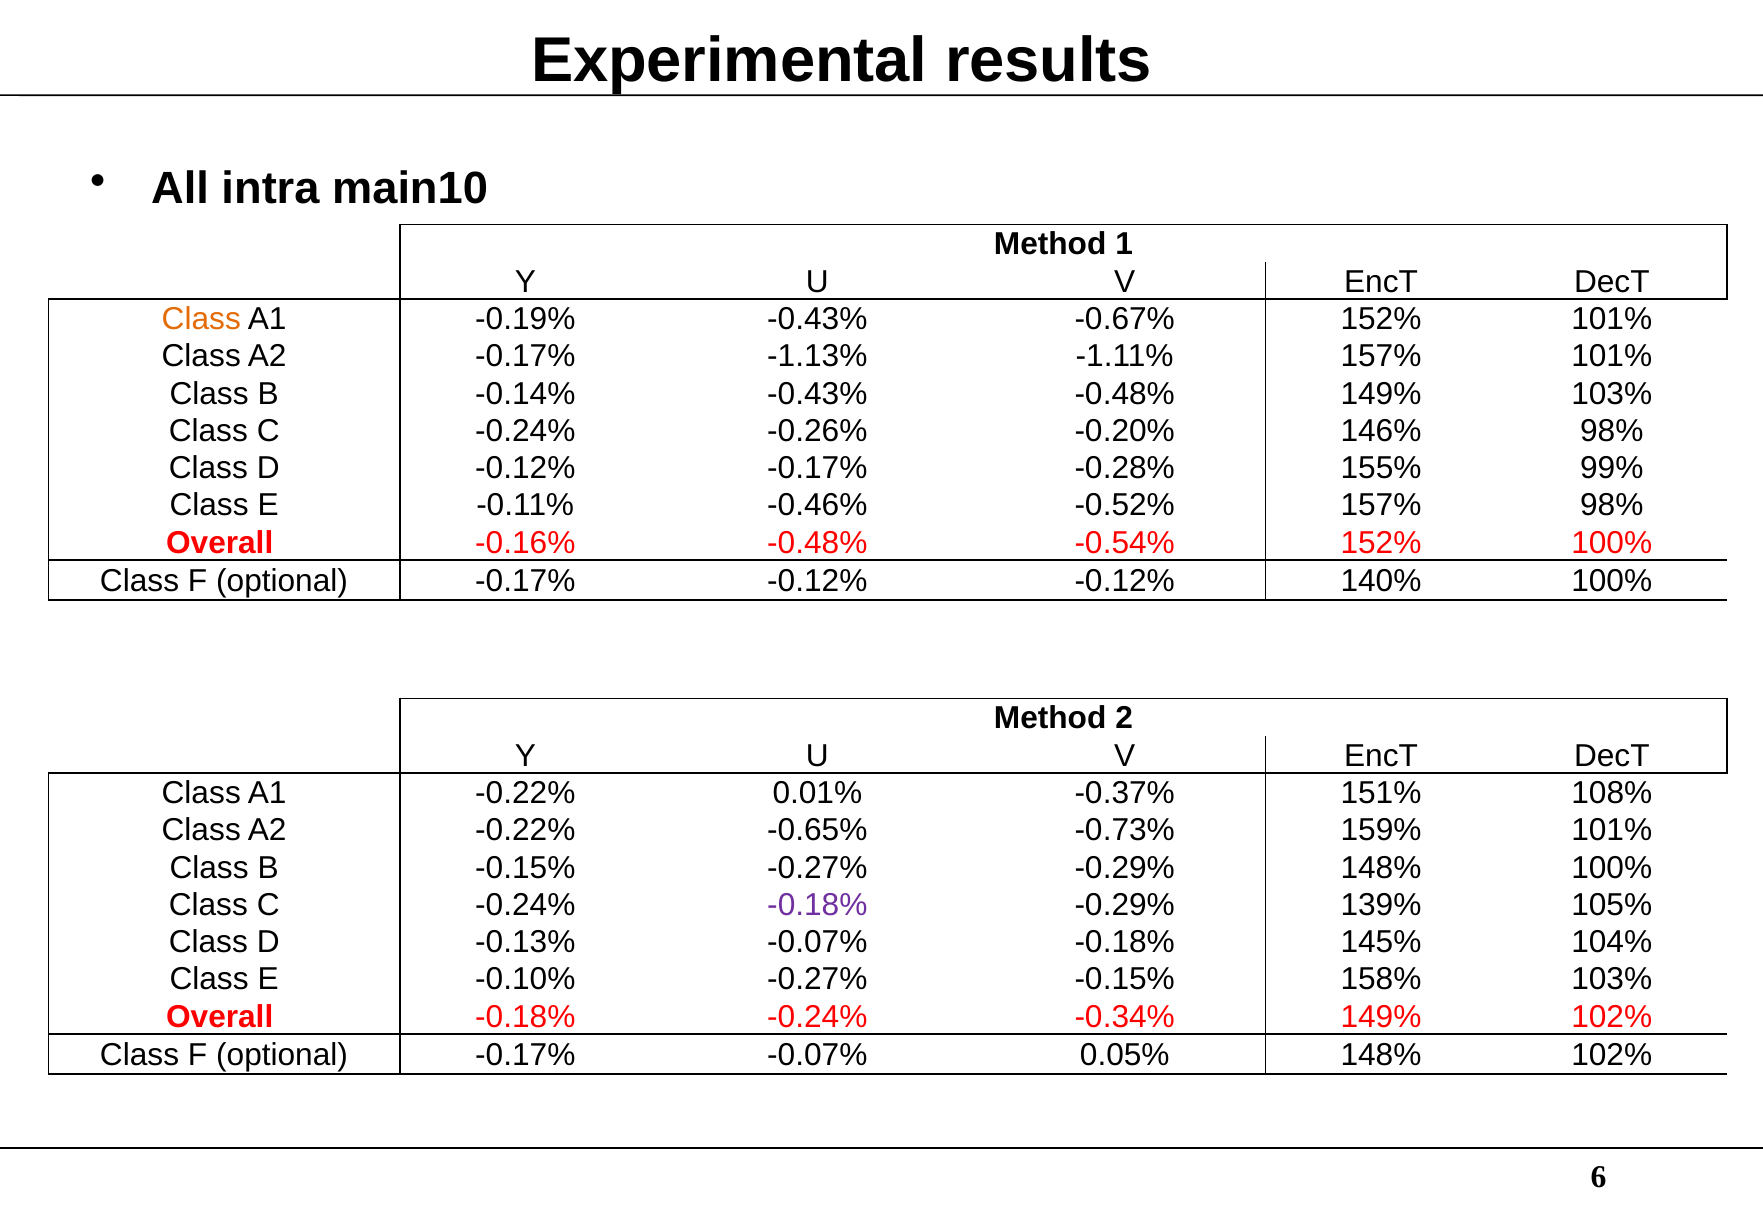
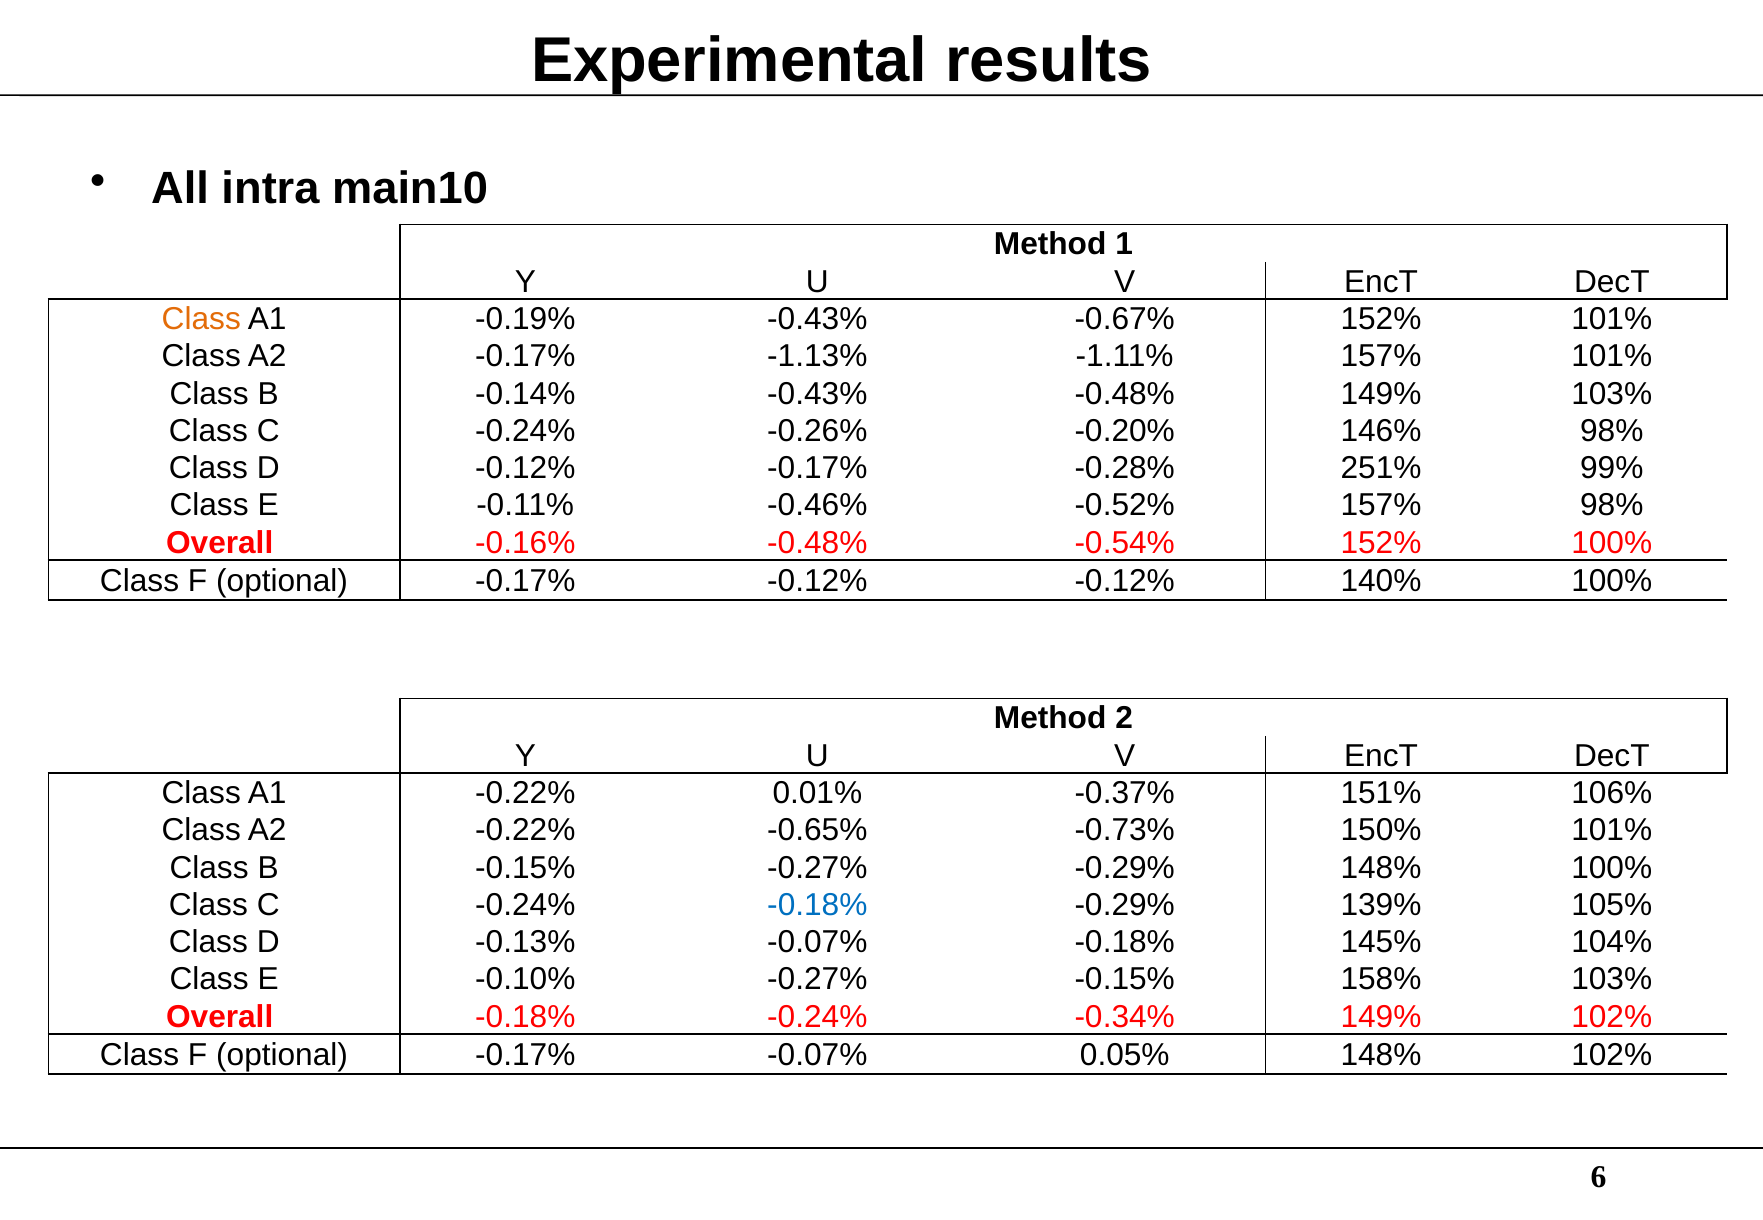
155%: 155% -> 251%
108%: 108% -> 106%
159%: 159% -> 150%
-0.18% at (817, 905) colour: purple -> blue
